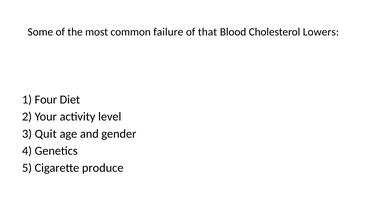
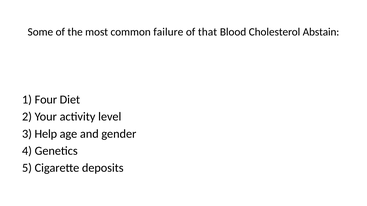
Lowers: Lowers -> Abstain
Quit: Quit -> Help
produce: produce -> deposits
